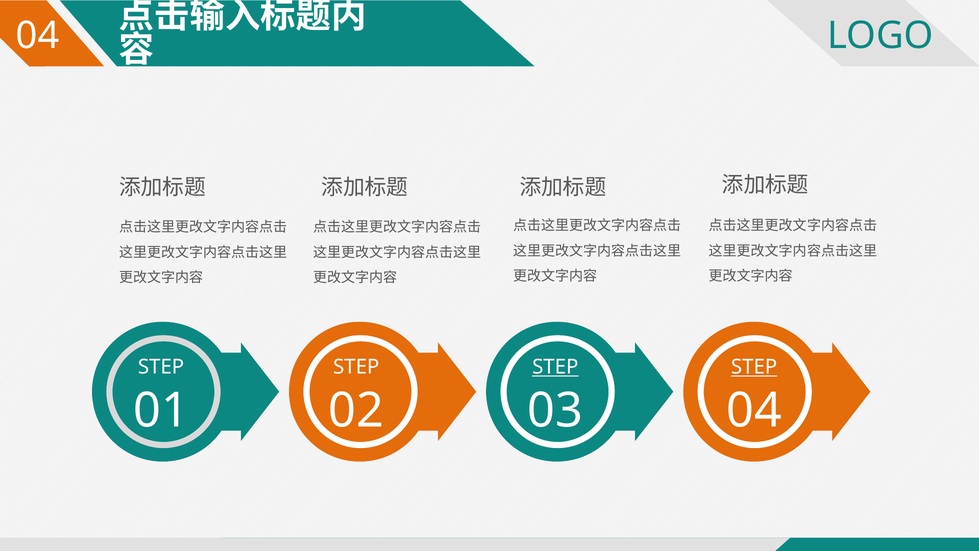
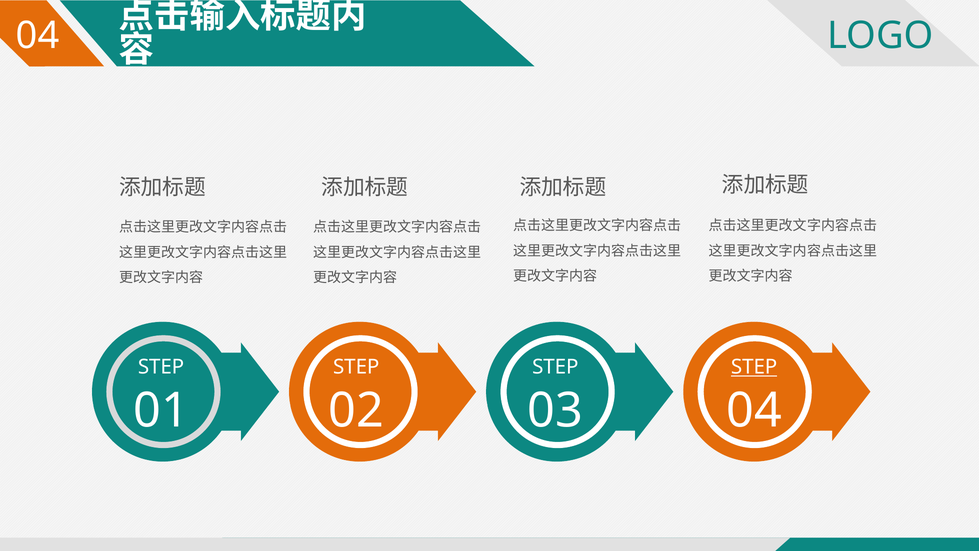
STEP at (555, 367) underline: present -> none
